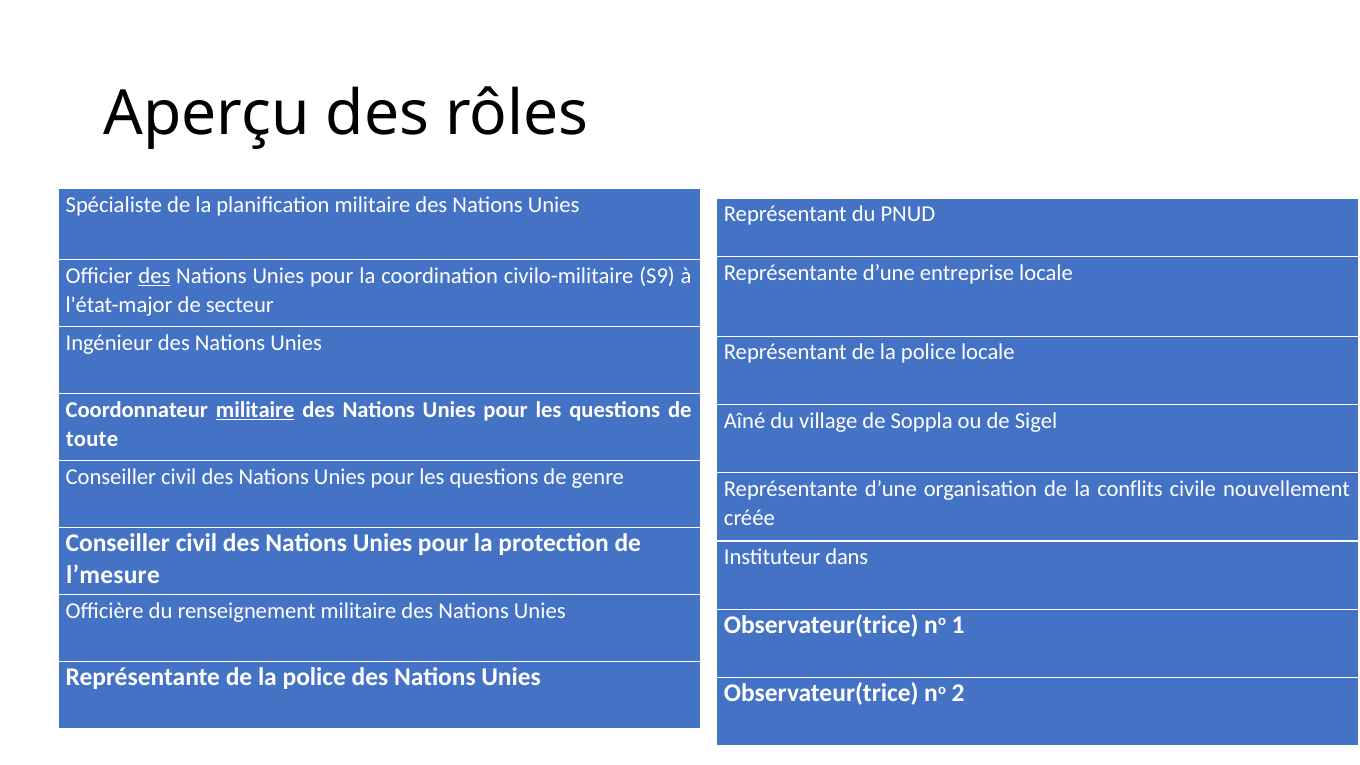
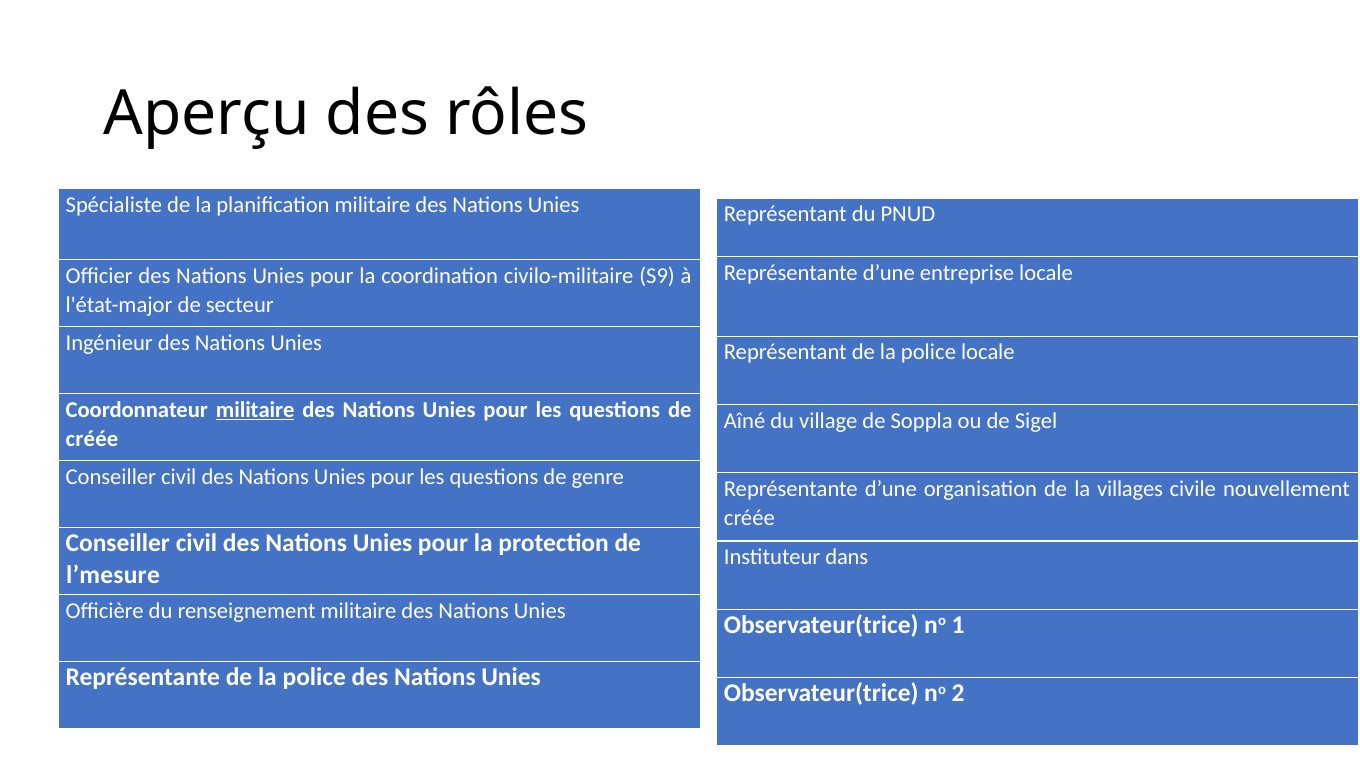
des at (154, 276) underline: present -> none
toute at (92, 439): toute -> créée
conflits: conflits -> villages
